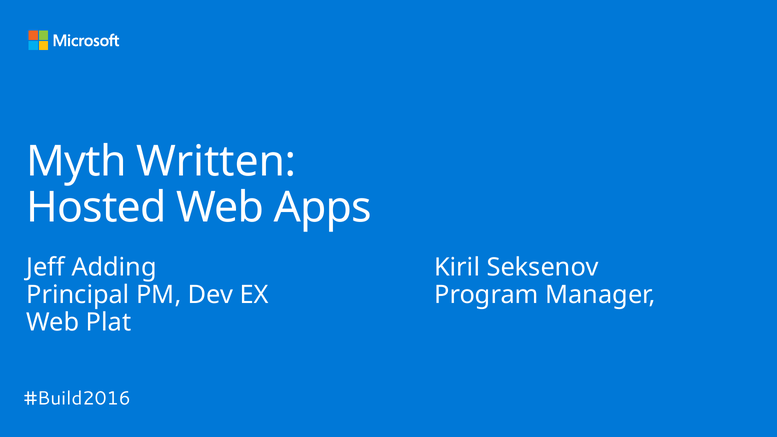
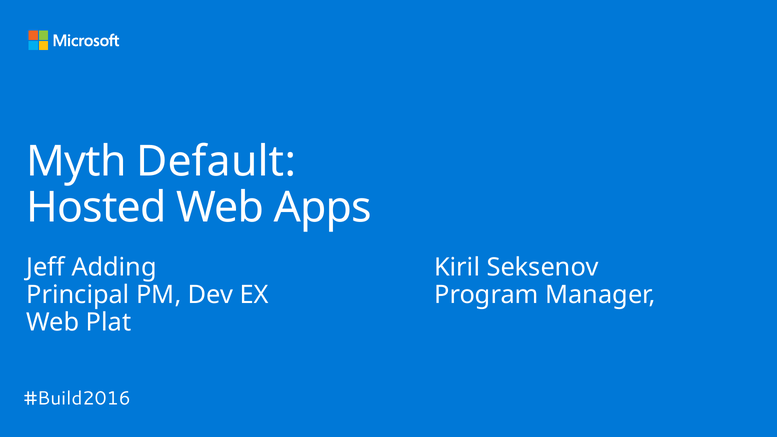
Written: Written -> Default
